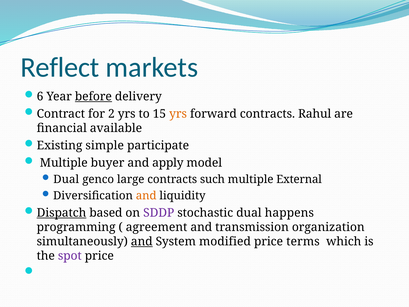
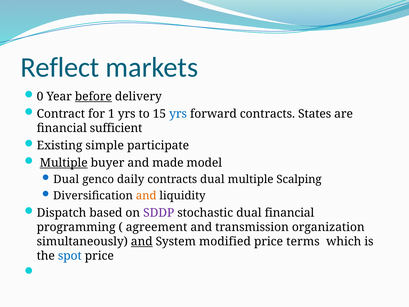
6: 6 -> 0
2: 2 -> 1
yrs at (178, 114) colour: orange -> blue
Rahul: Rahul -> States
available: available -> sufficient
Multiple at (64, 163) underline: none -> present
apply: apply -> made
large: large -> daily
contracts such: such -> dual
External: External -> Scalping
Dispatch underline: present -> none
dual happens: happens -> financial
spot colour: purple -> blue
